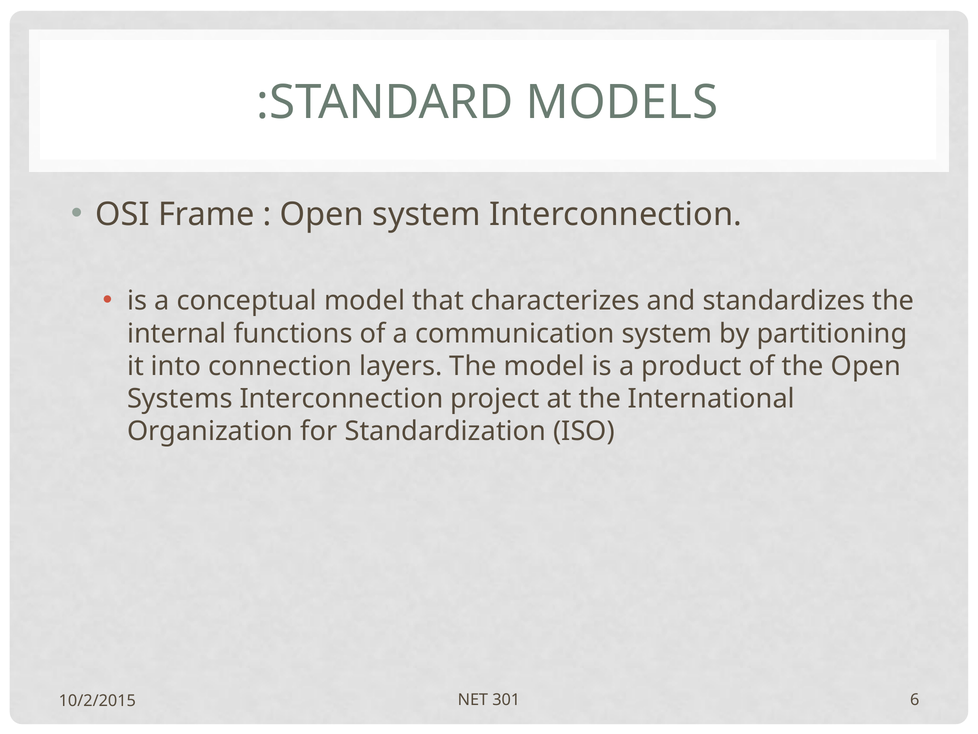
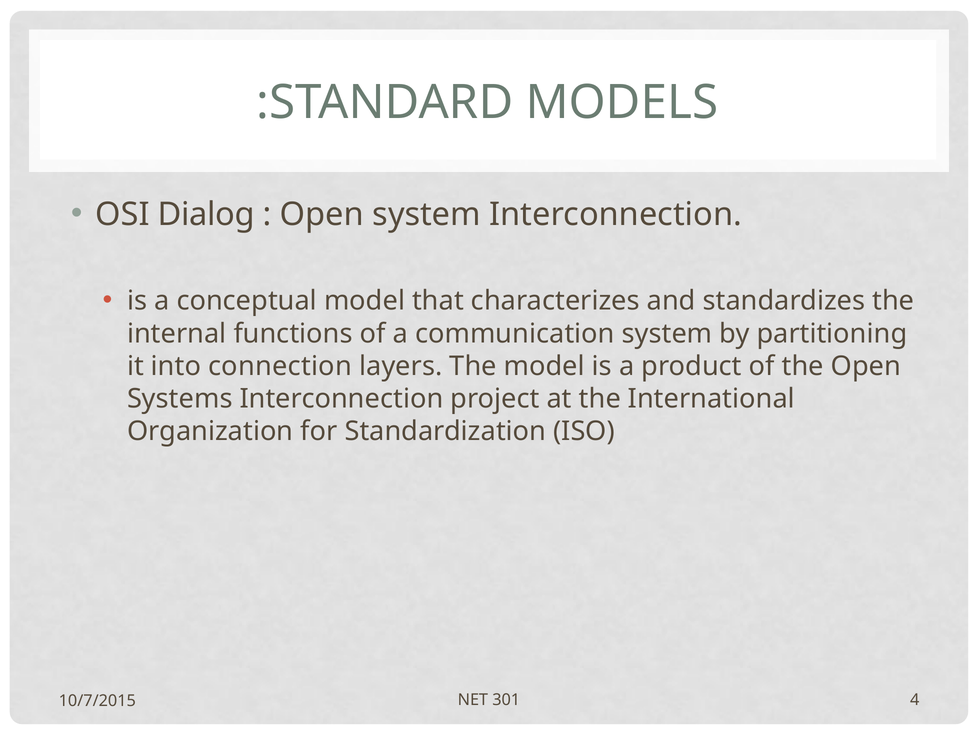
Frame: Frame -> Dialog
6: 6 -> 4
10/2/2015: 10/2/2015 -> 10/7/2015
